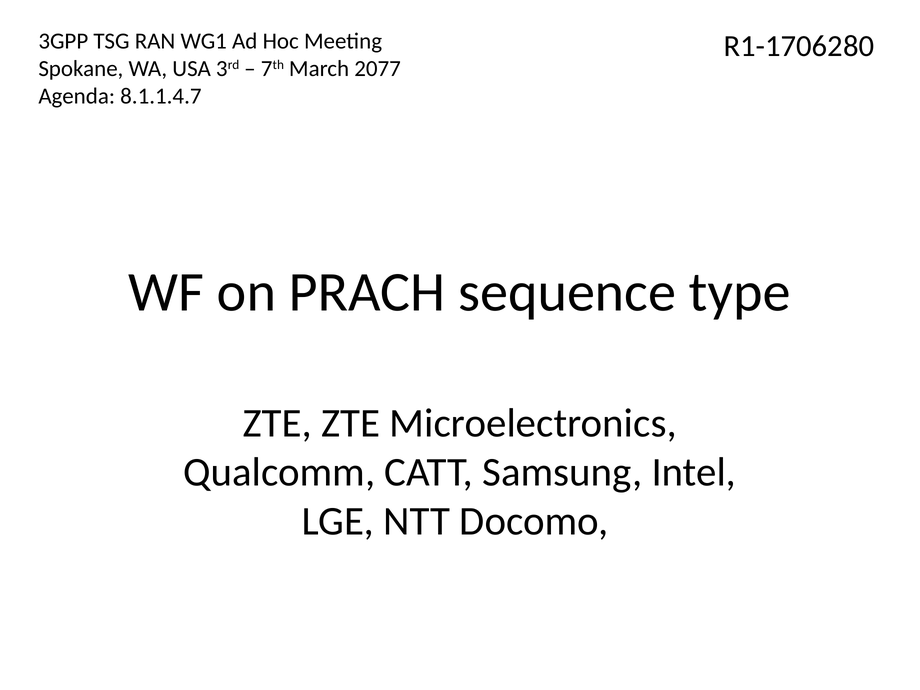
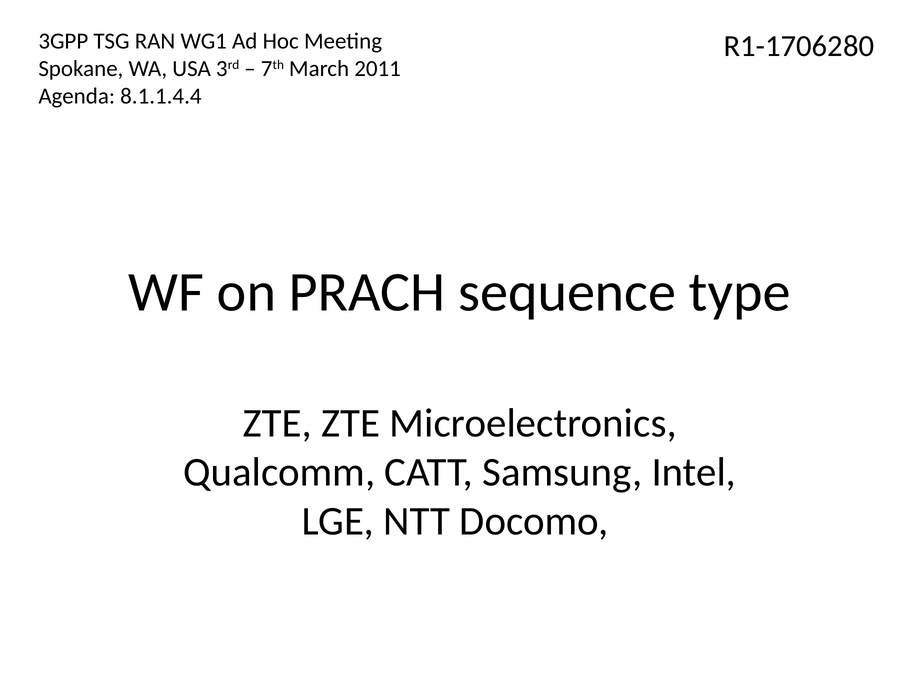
2077: 2077 -> 2011
8.1.1.4.7: 8.1.1.4.7 -> 8.1.1.4.4
